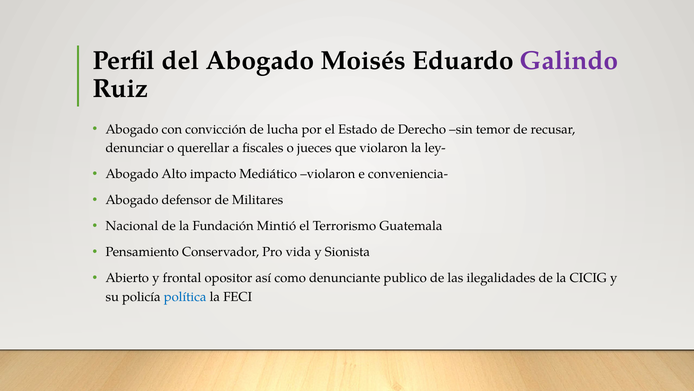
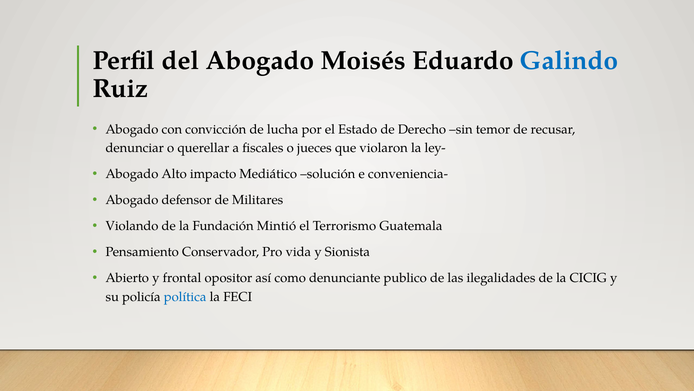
Galindo colour: purple -> blue
Mediático violaron: violaron -> solución
Nacional: Nacional -> Violando
